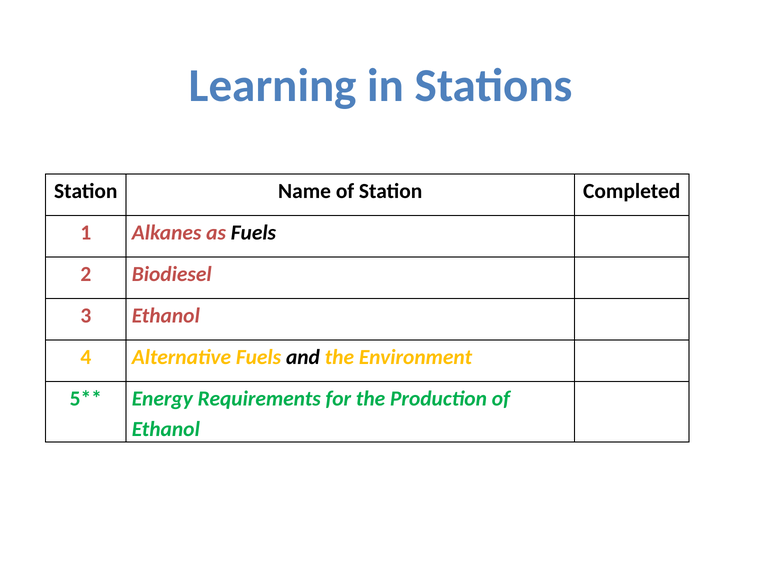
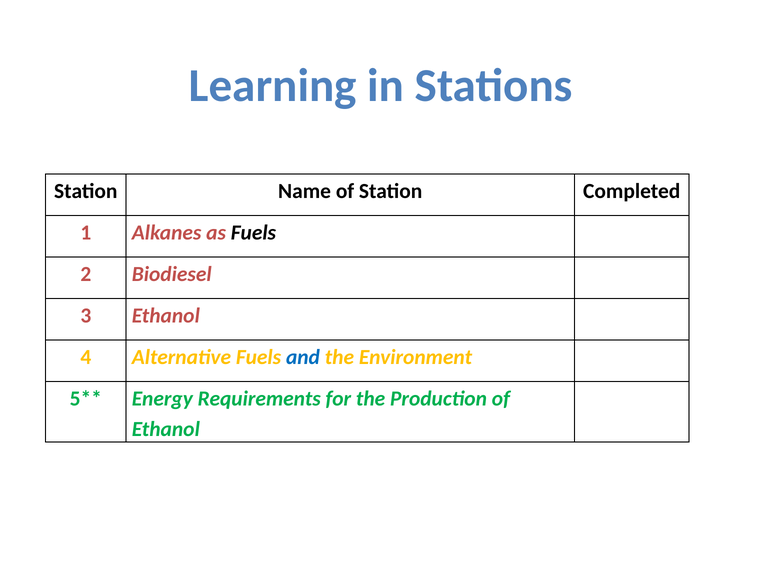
and colour: black -> blue
